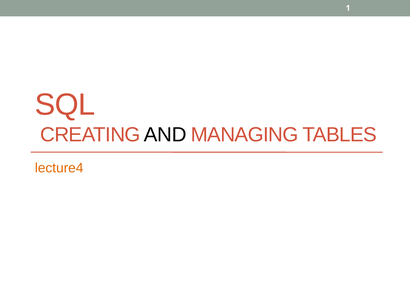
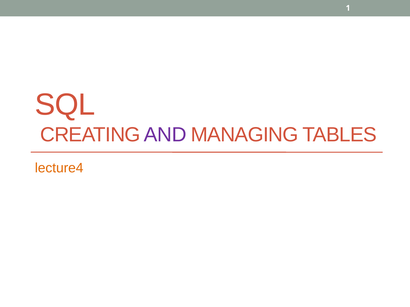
AND colour: black -> purple
